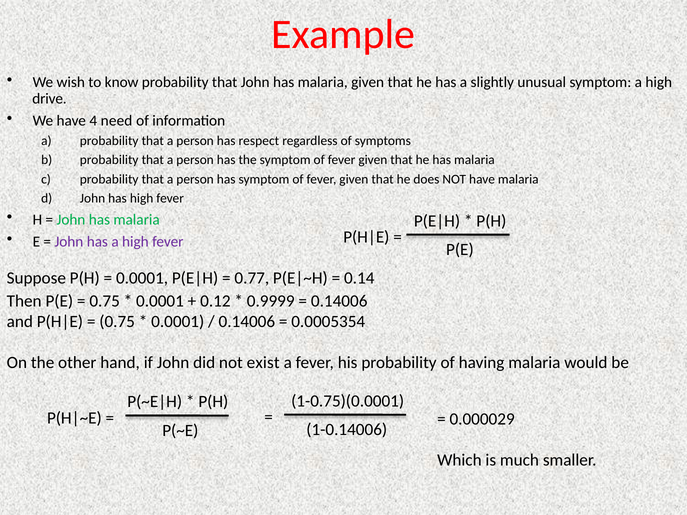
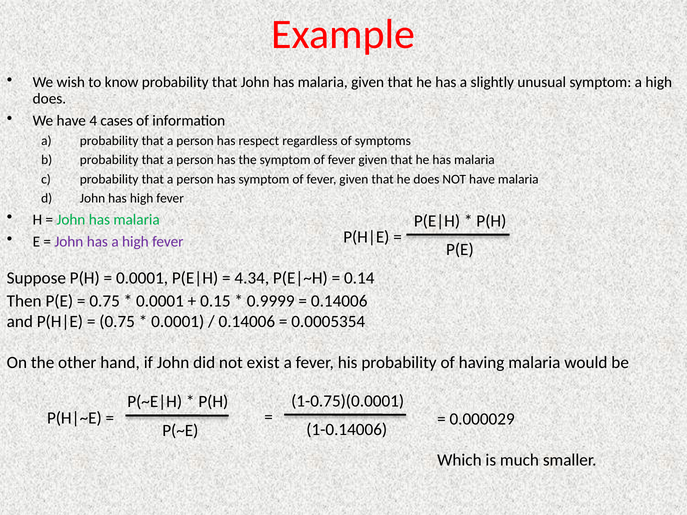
drive at (50, 99): drive -> does
need: need -> cases
0.77: 0.77 -> 4.34
0.12: 0.12 -> 0.15
